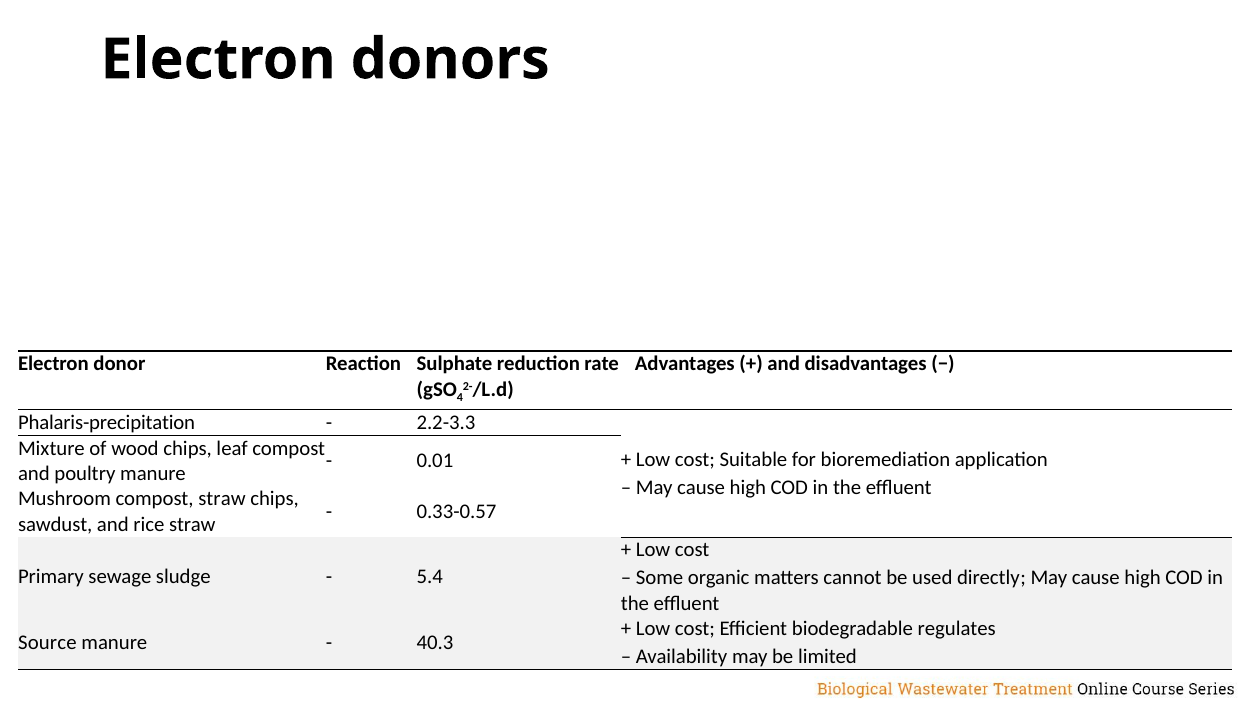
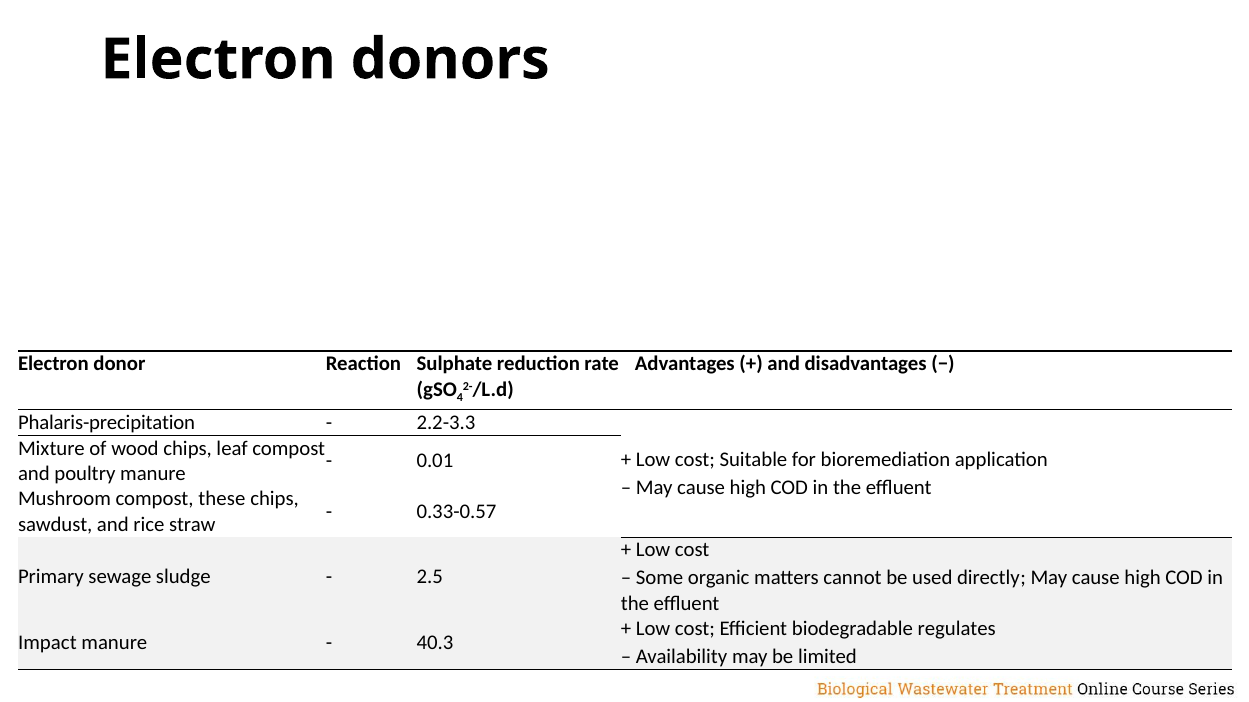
compost straw: straw -> these
5.4: 5.4 -> 2.5
Source: Source -> Impact
